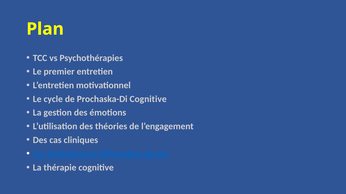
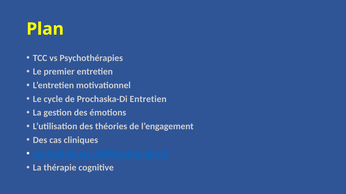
Prochaska-Di Cognitive: Cognitive -> Entretien
